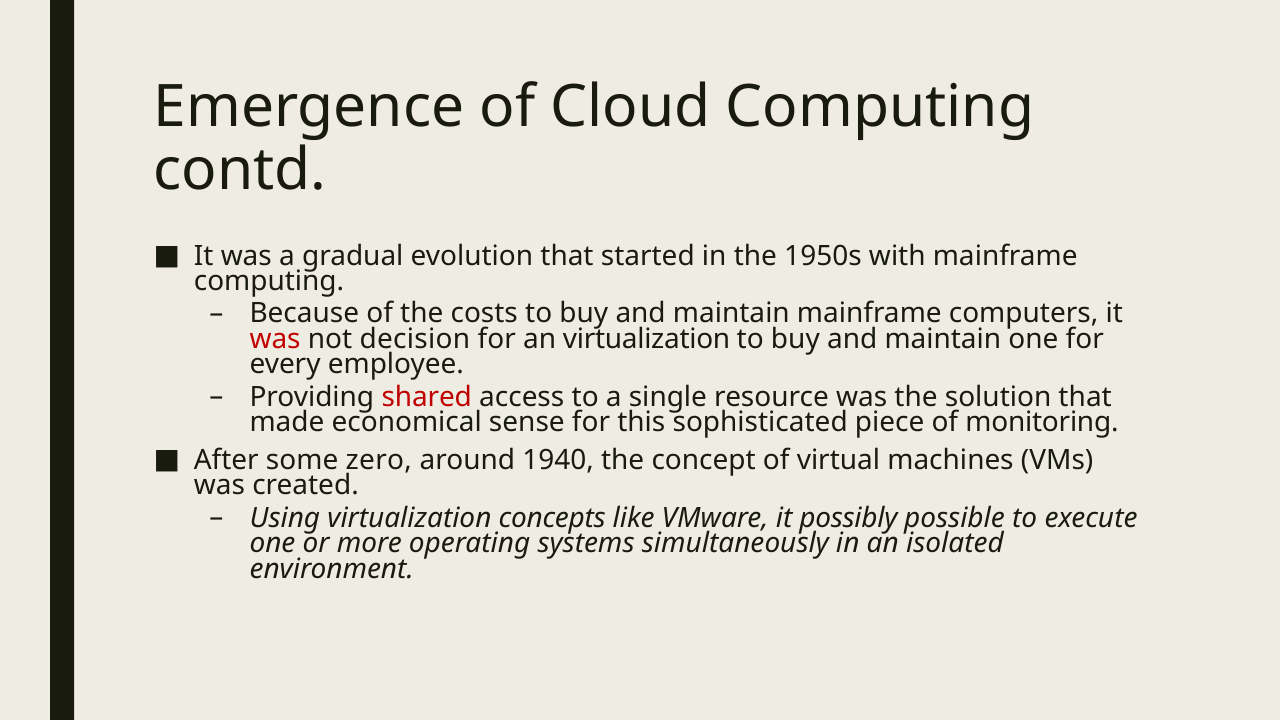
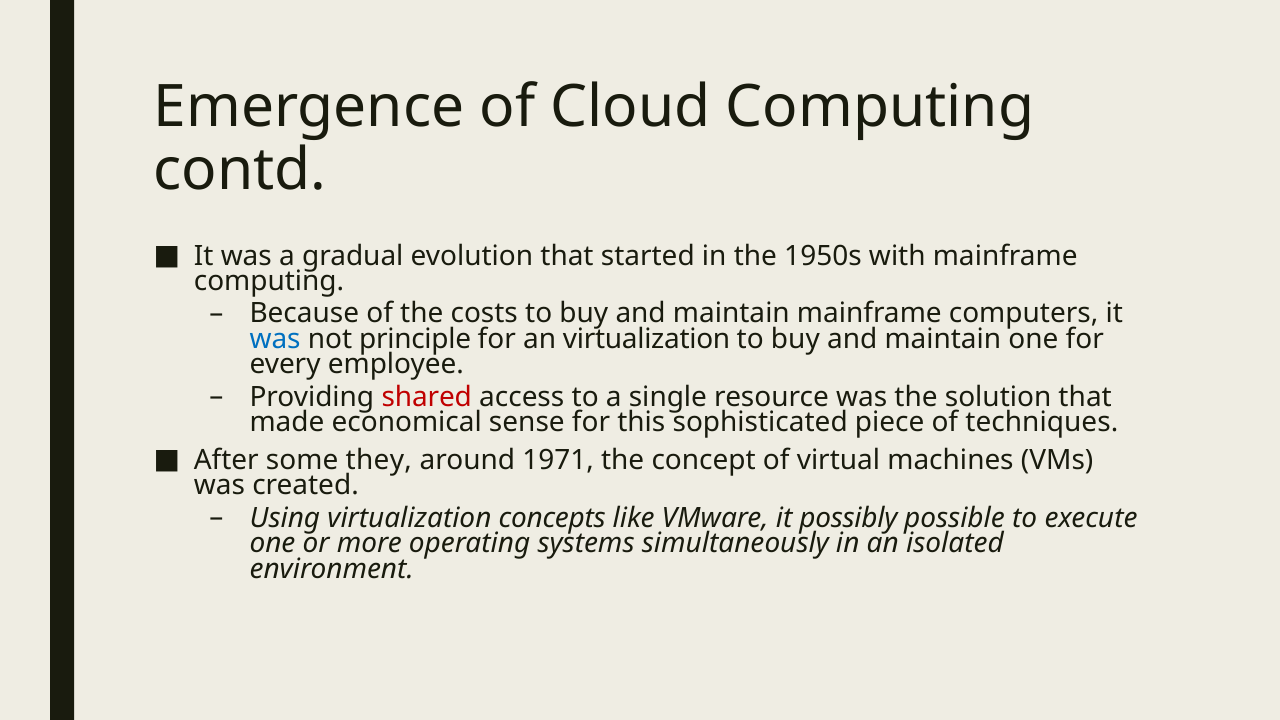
was at (275, 339) colour: red -> blue
decision: decision -> principle
monitoring: monitoring -> techniques
zero: zero -> they
1940: 1940 -> 1971
